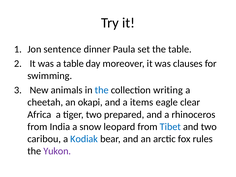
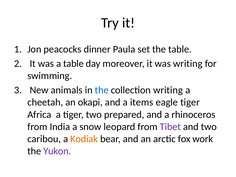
sentence: sentence -> peacocks
was clauses: clauses -> writing
eagle clear: clear -> tiger
Tibet colour: blue -> purple
Kodiak colour: blue -> orange
rules: rules -> work
